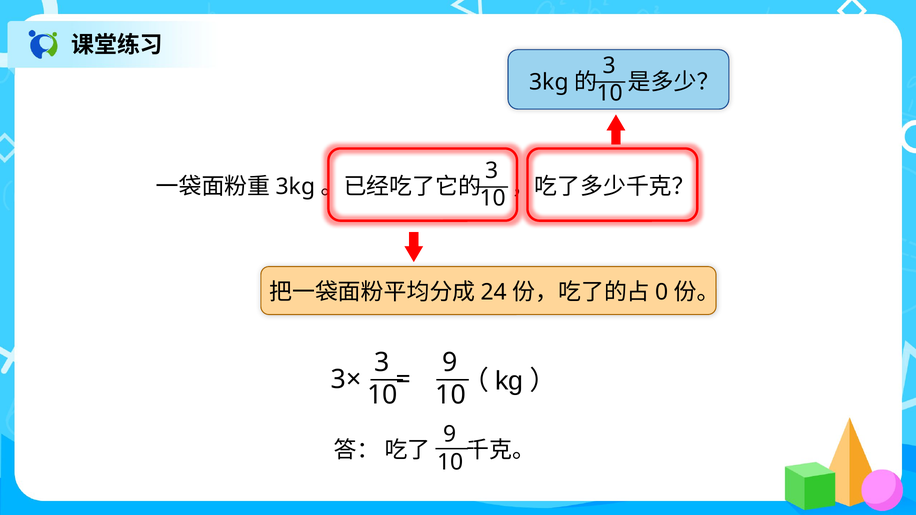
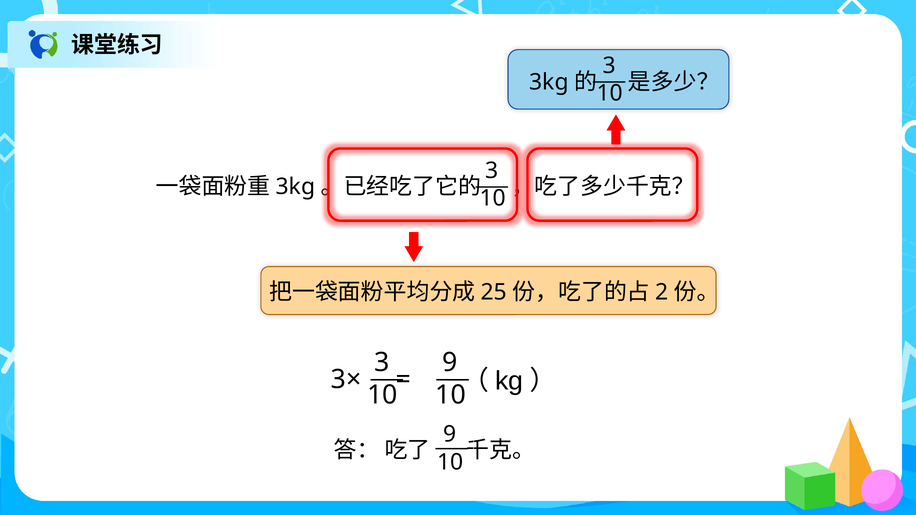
24: 24 -> 25
0: 0 -> 2
